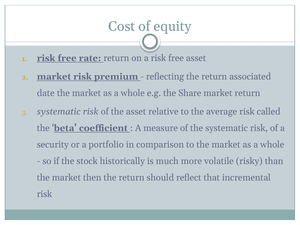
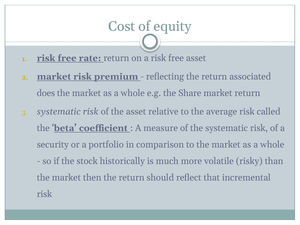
date: date -> does
